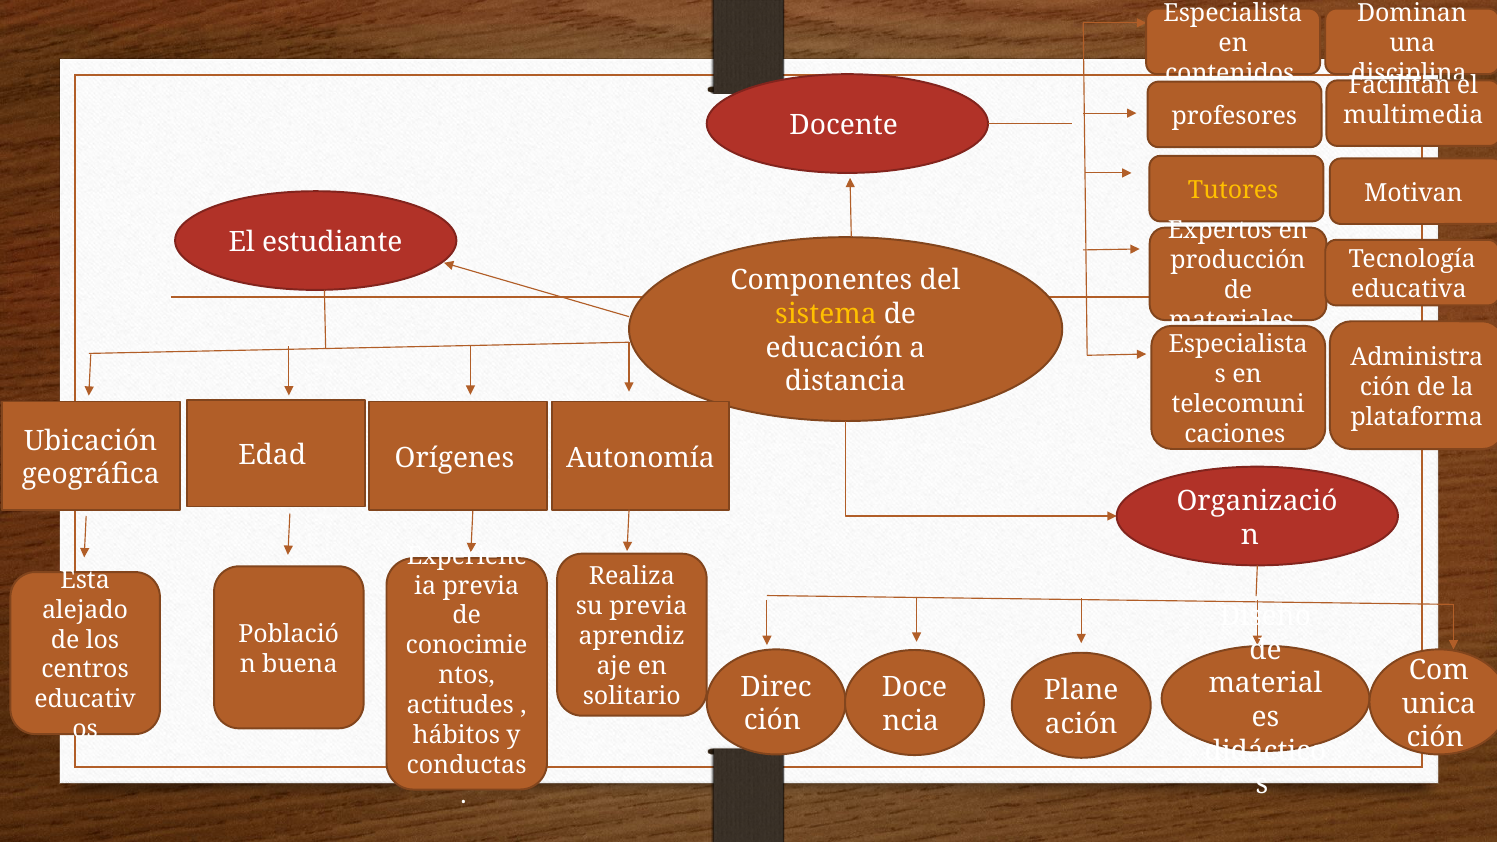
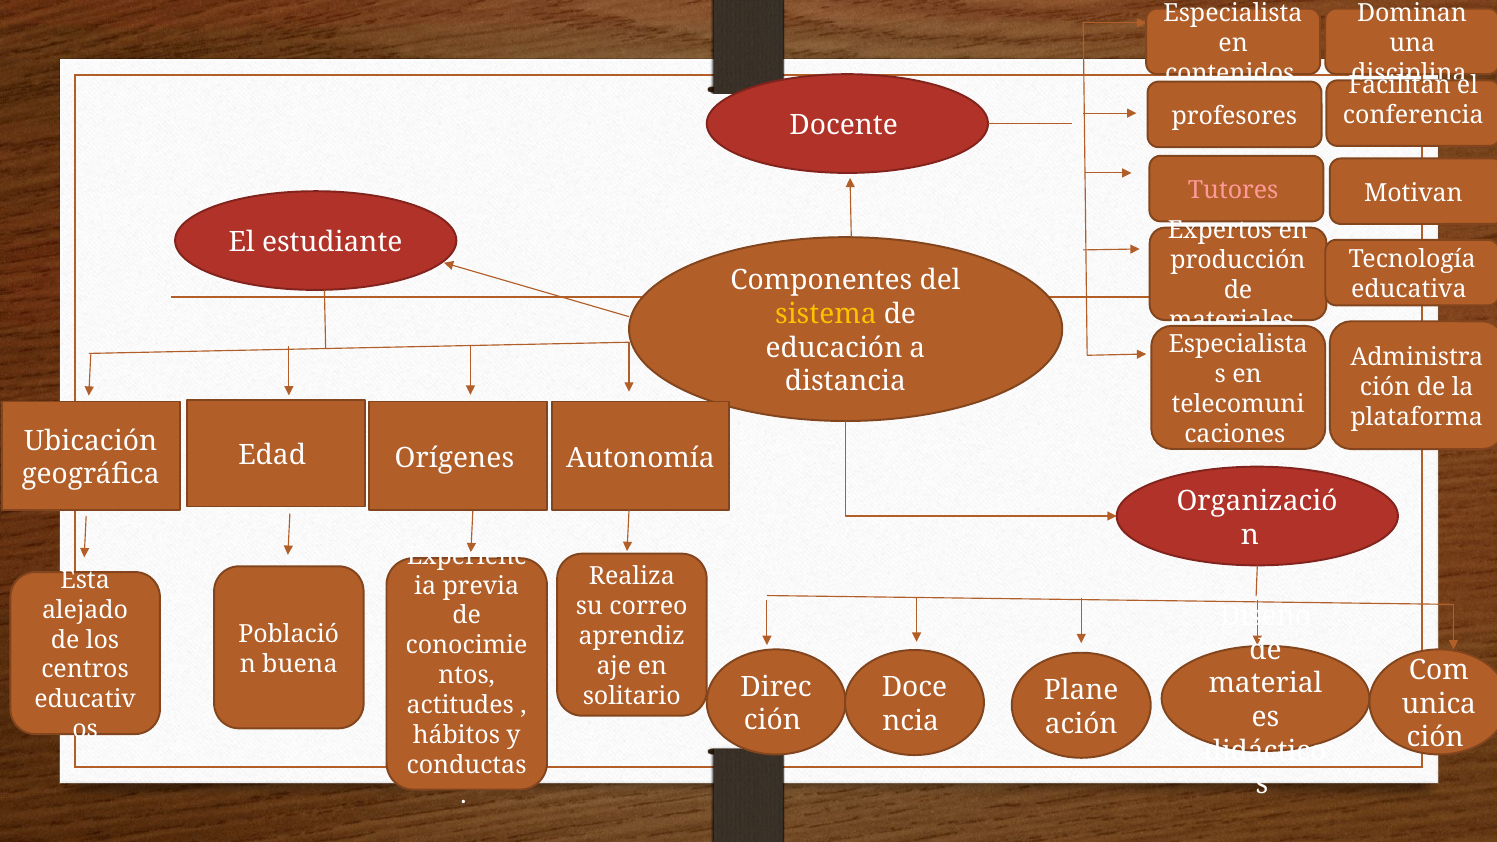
multimedia: multimedia -> conferencia
Tutores colour: yellow -> pink
su previa: previa -> correo
